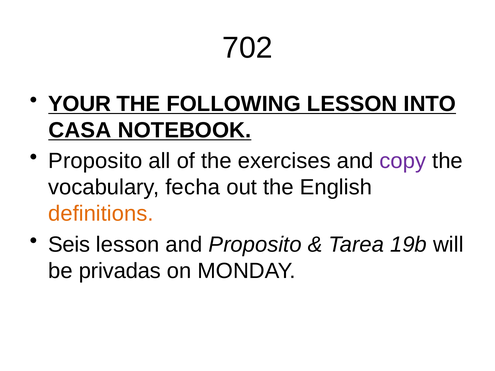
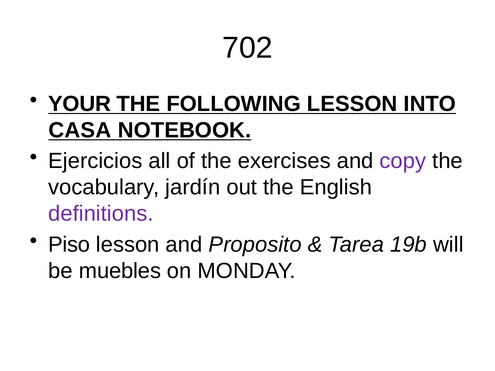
Proposito at (95, 161): Proposito -> Ejercicios
fecha: fecha -> jardín
definitions colour: orange -> purple
Seis: Seis -> Piso
privadas: privadas -> muebles
